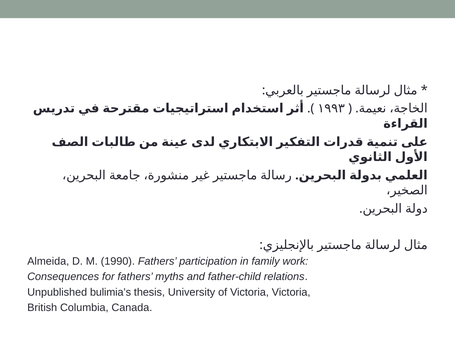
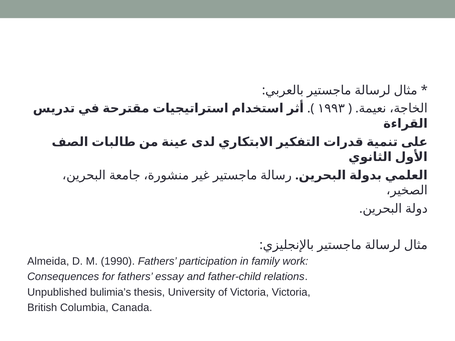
myths: myths -> essay
